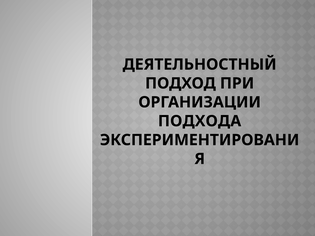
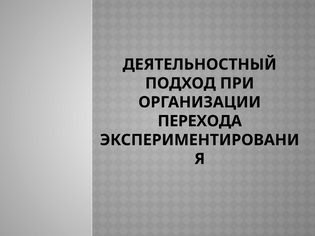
ПОДХОДА: ПОДХОДА -> ПЕРЕХОДА
